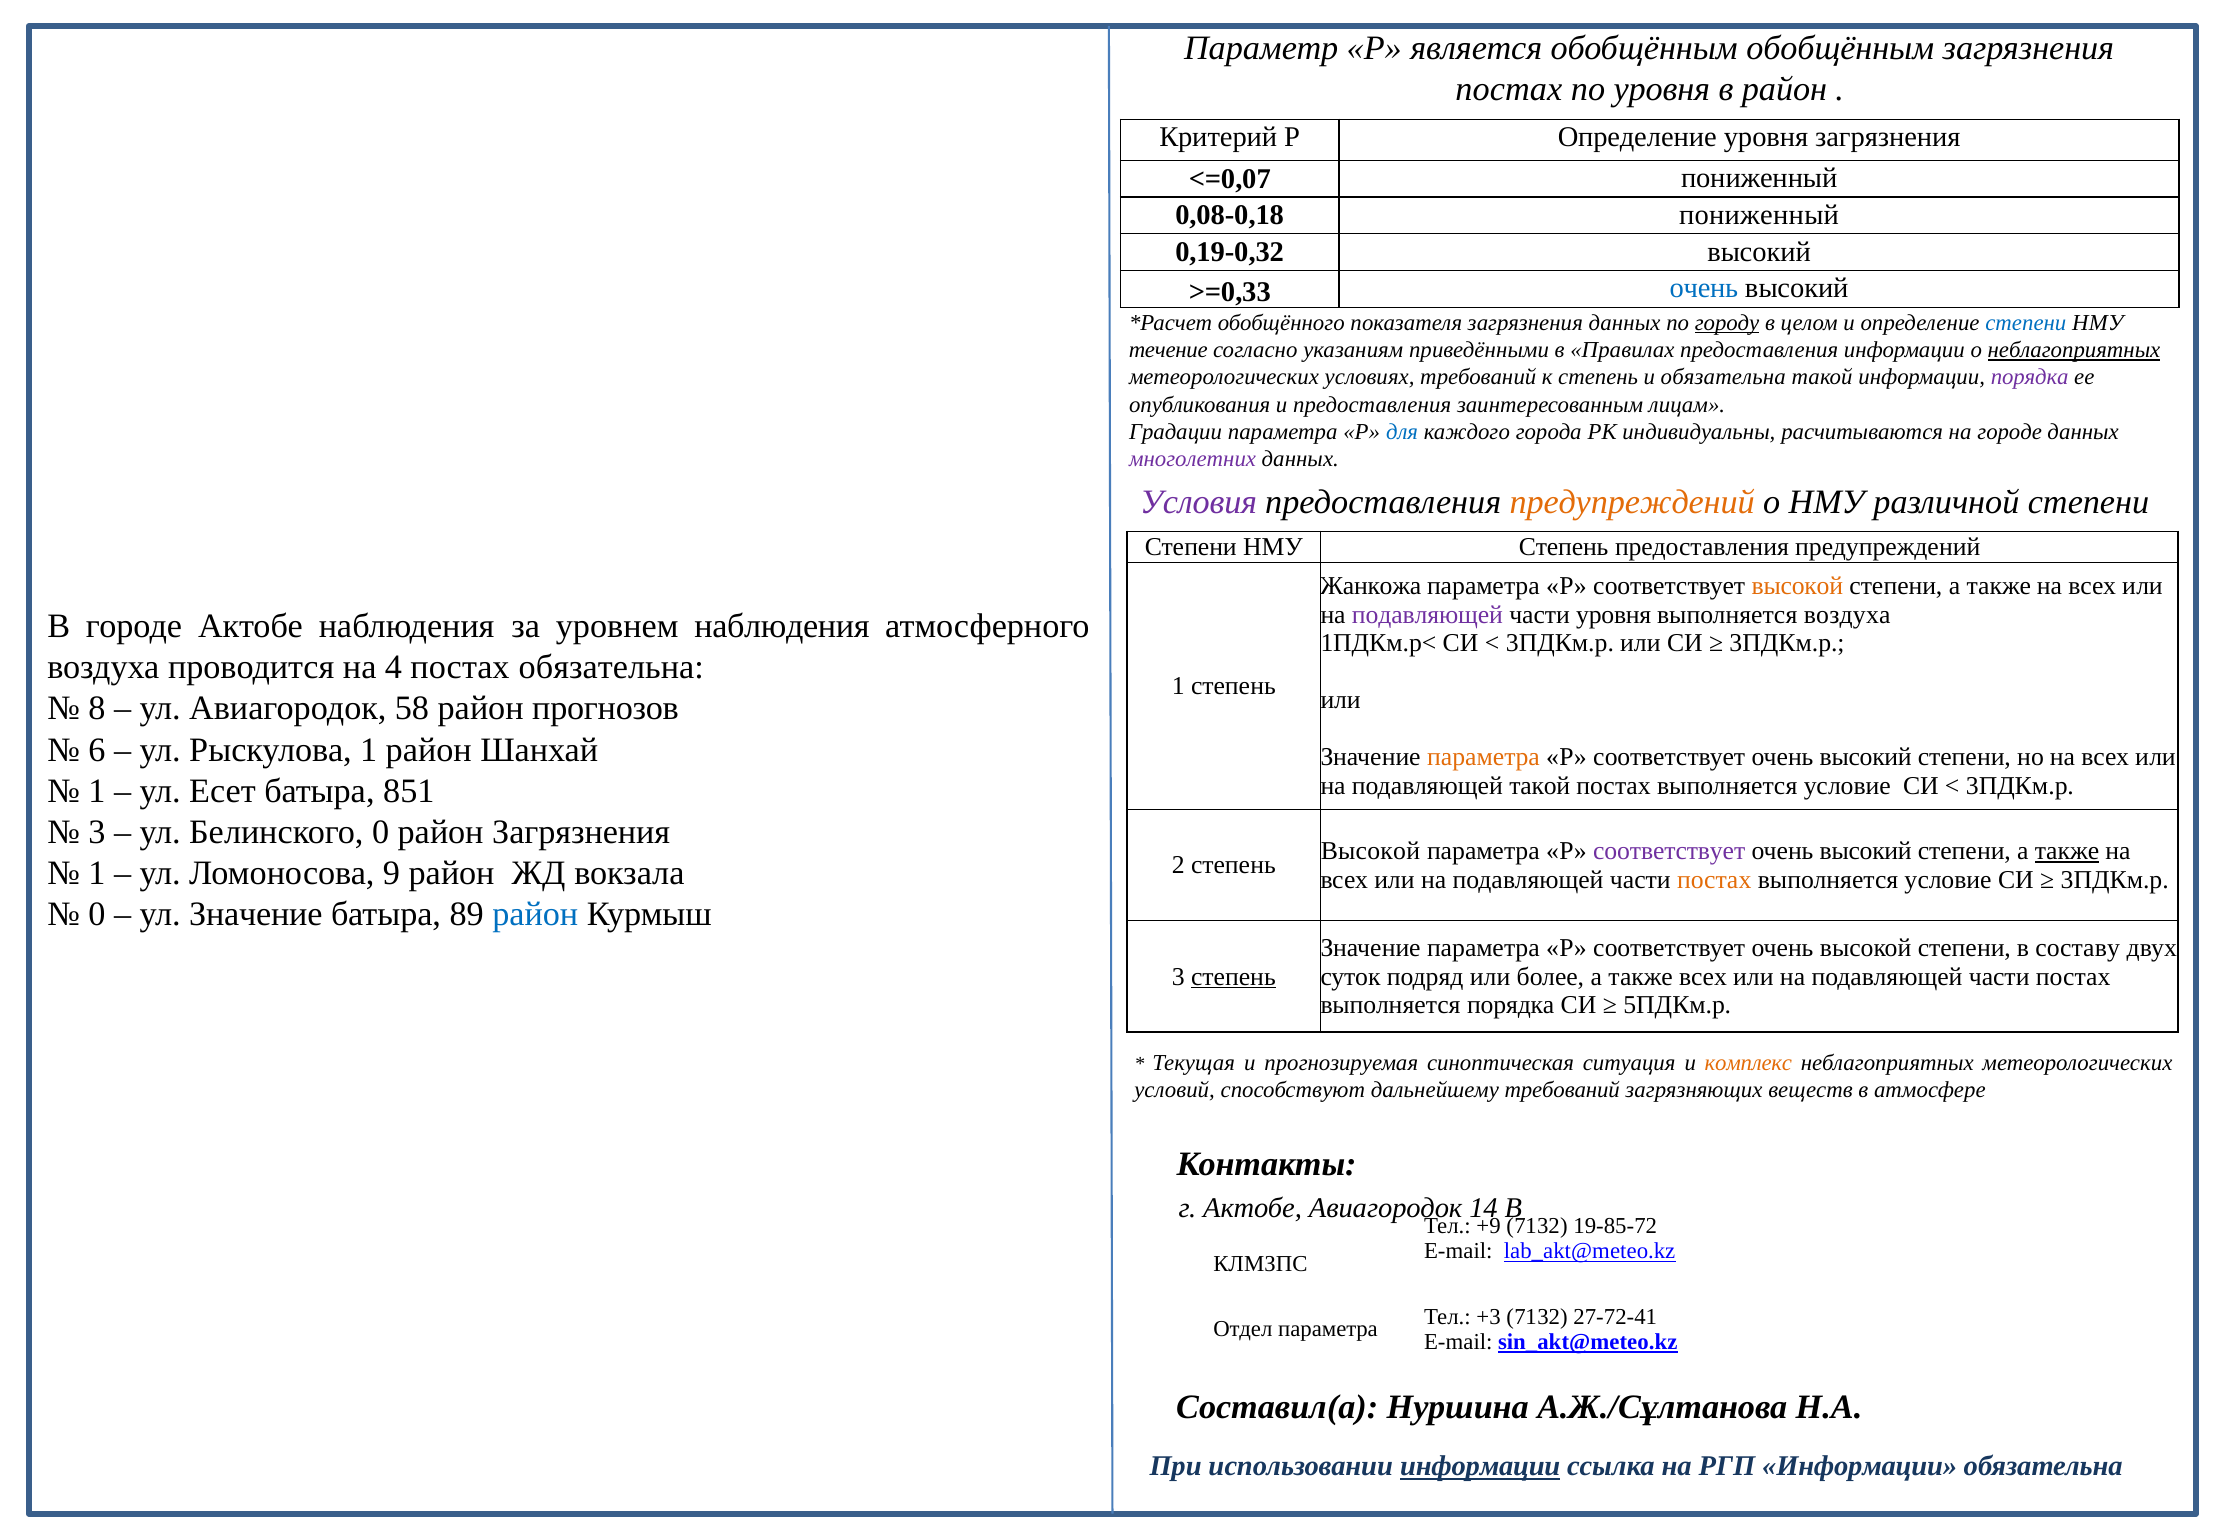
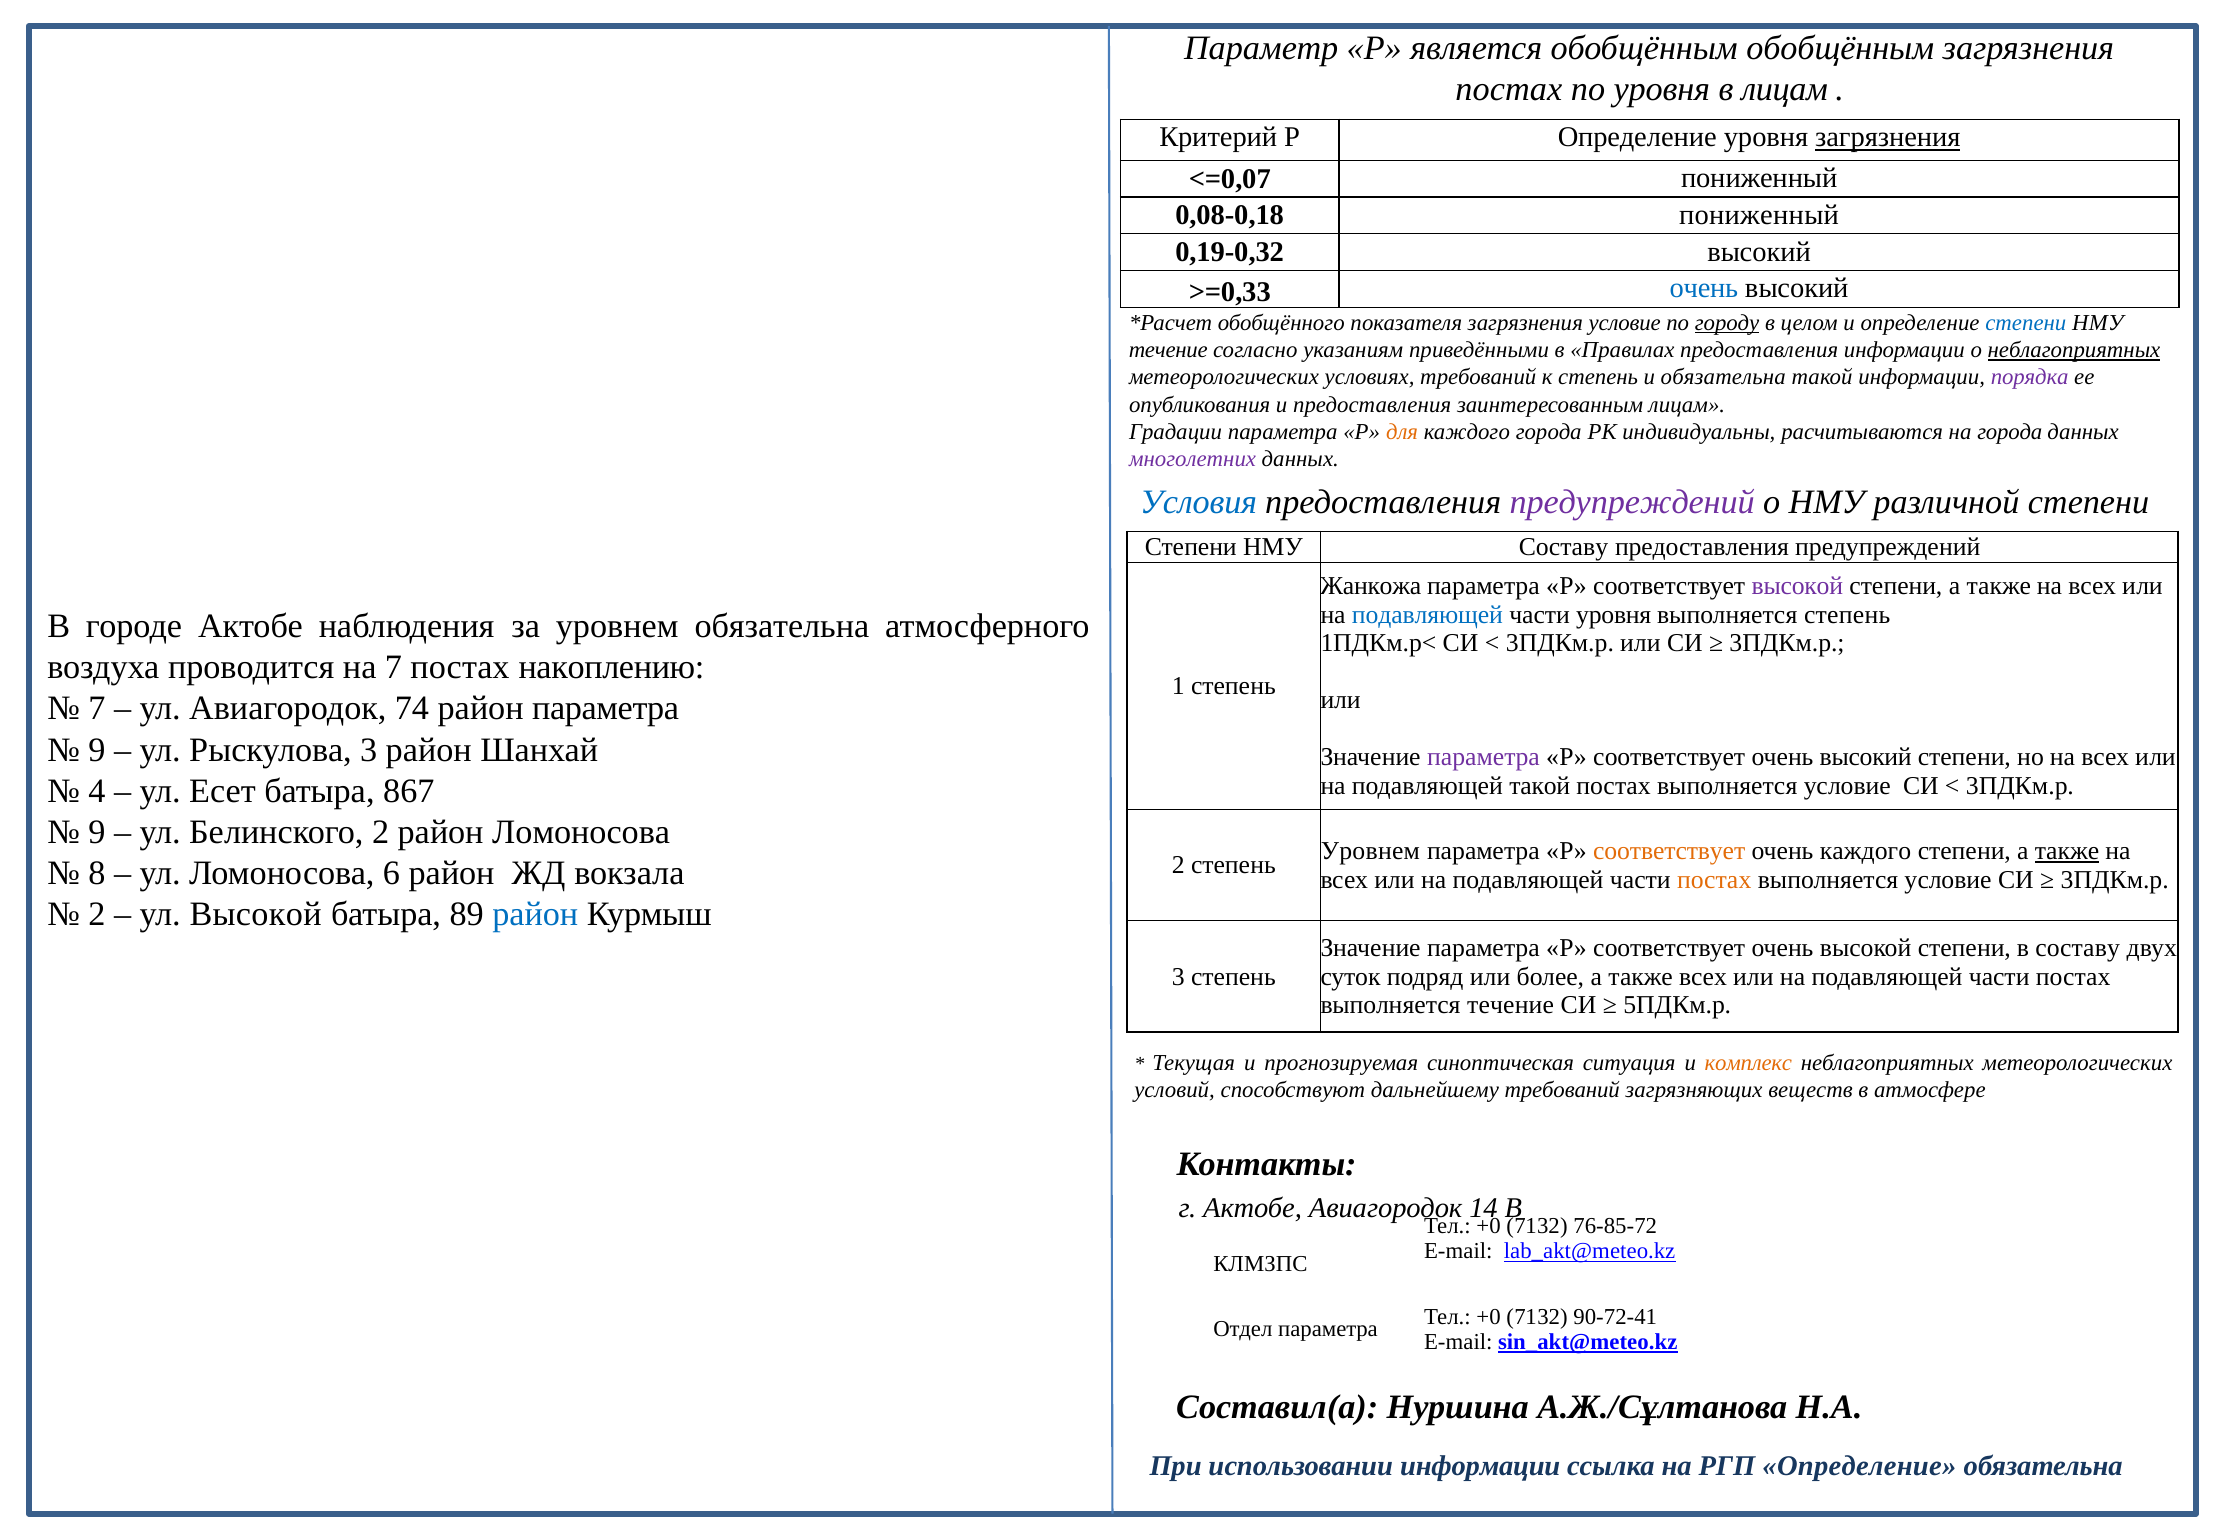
в район: район -> лицам
загрязнения at (1888, 137) underline: none -> present
загрязнения данных: данных -> условие
для colour: blue -> orange
на городе: городе -> города
Условия colour: purple -> blue
предупреждений at (1632, 502) colour: orange -> purple
НМУ Степень: Степень -> Составу
высокой at (1797, 587) colour: orange -> purple
подавляющей at (1427, 615) colour: purple -> blue
выполняется воздуха: воздуха -> степень
уровнем наблюдения: наблюдения -> обязательна
на 4: 4 -> 7
постах обязательна: обязательна -> накоплению
8 at (97, 709): 8 -> 7
58: 58 -> 74
район прогнозов: прогнозов -> параметра
6 at (97, 750): 6 -> 9
Рыскулова 1: 1 -> 3
параметра at (1483, 757) colour: orange -> purple
1 at (97, 791): 1 -> 4
851: 851 -> 867
3 at (97, 832): 3 -> 9
Белинского 0: 0 -> 2
район Загрязнения: Загрязнения -> Ломоносова
Высокой at (1370, 851): Высокой -> Уровнем
соответствует at (1669, 851) colour: purple -> orange
высокий at (1866, 851): высокий -> каждого
1 at (97, 873): 1 -> 8
9: 9 -> 6
0 at (97, 914): 0 -> 2
ул Значение: Значение -> Высокой
степень at (1233, 977) underline: present -> none
выполняется порядка: порядка -> течение
+9 at (1489, 1226): +9 -> +0
19-85-72: 19-85-72 -> 76-85-72
+3 at (1489, 1317): +3 -> +0
27-72-41: 27-72-41 -> 90-72-41
информации at (1480, 1467) underline: present -> none
РГП Информации: Информации -> Определение
